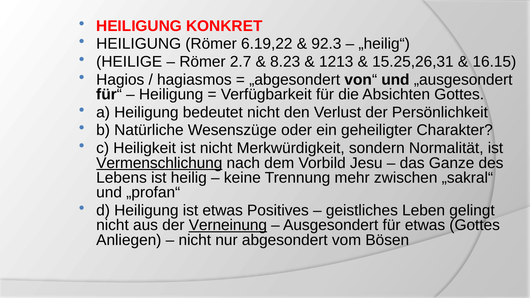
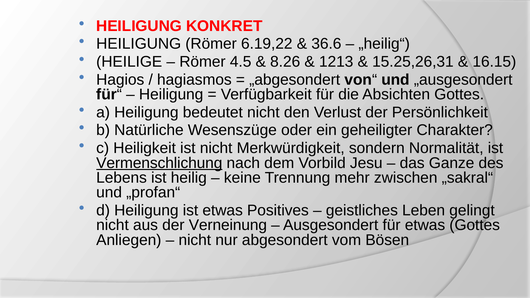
92.3: 92.3 -> 36.6
2.7: 2.7 -> 4.5
8.23: 8.23 -> 8.26
Verneinung underline: present -> none
